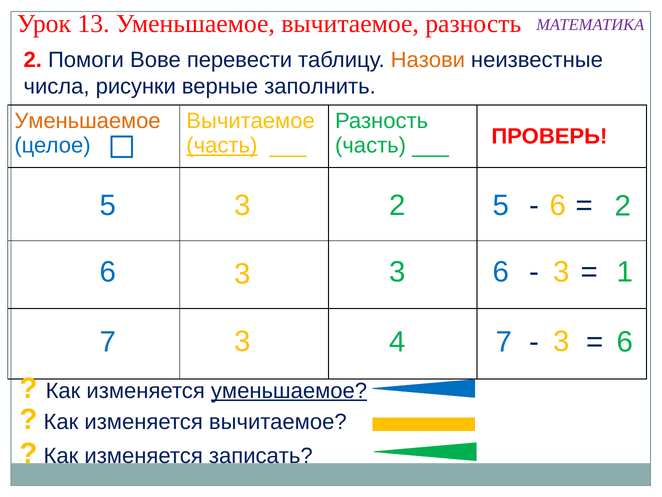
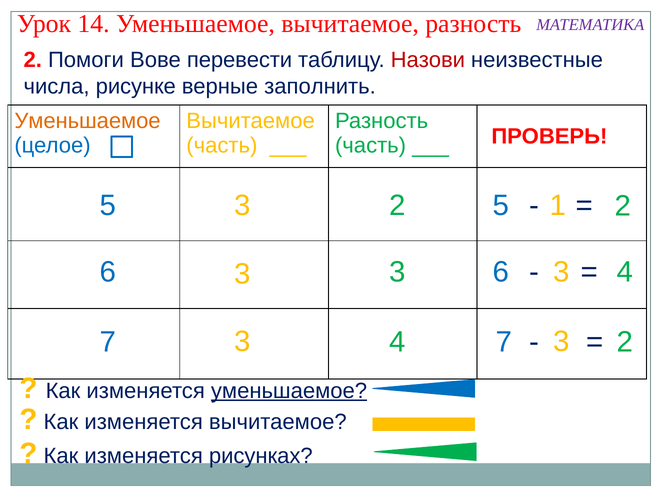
13: 13 -> 14
Назови colour: orange -> red
рисунки: рисунки -> рисунке
часть at (222, 145) underline: present -> none
6 at (558, 205): 6 -> 1
1 at (625, 272): 1 -> 4
6 at (625, 342): 6 -> 2
записать: записать -> рисунках
